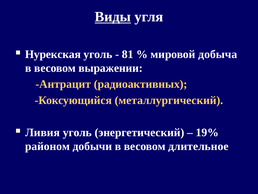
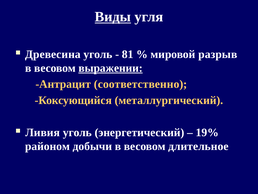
Нурекская: Нурекская -> Древесина
добыча: добыча -> разрыв
выражении underline: none -> present
радиоактивных: радиоактивных -> соответственно
